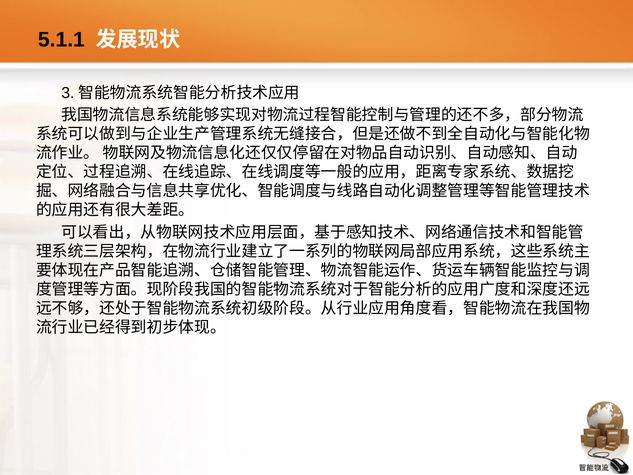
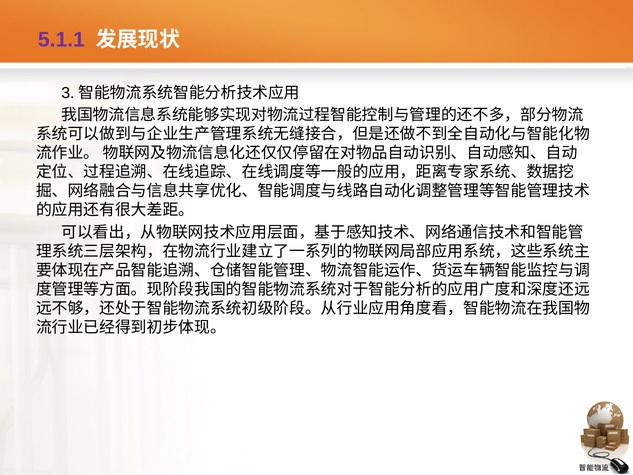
5.1.1 colour: black -> purple
